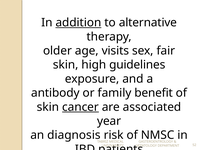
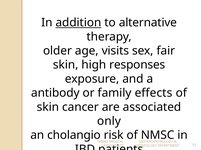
guidelines: guidelines -> responses
benefit: benefit -> effects
cancer underline: present -> none
year: year -> only
diagnosis: diagnosis -> cholangio
